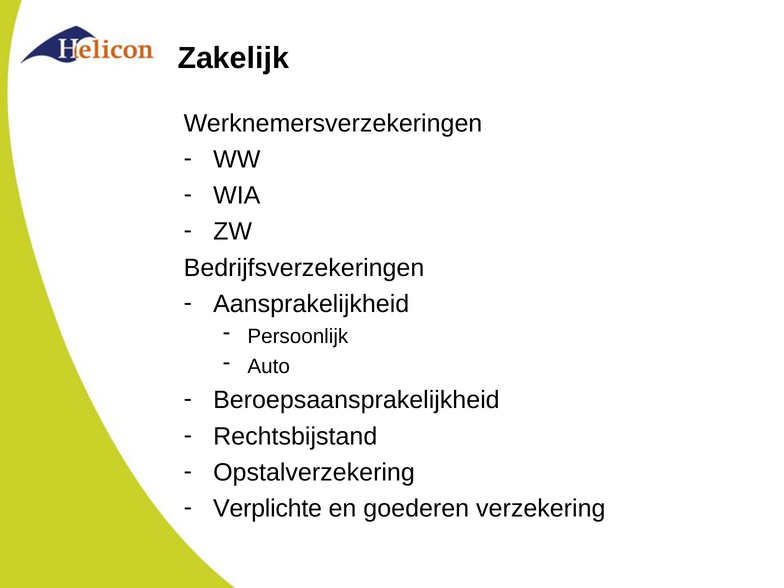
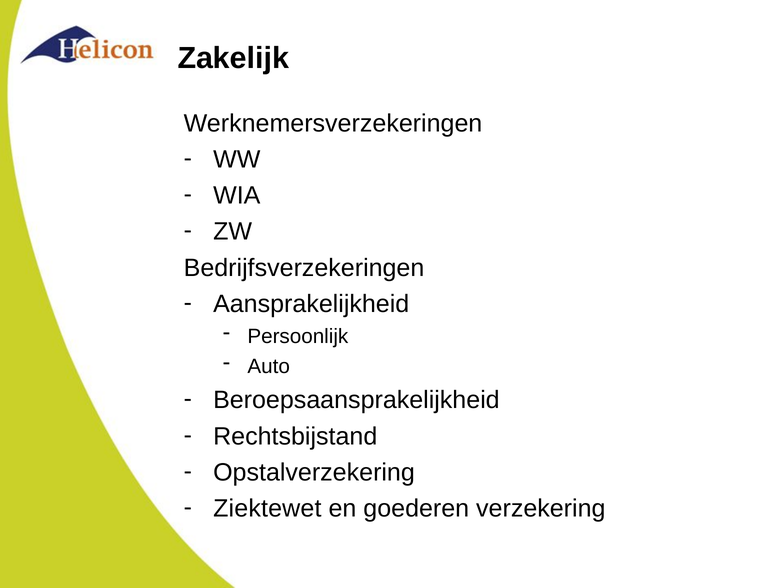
Verplichte: Verplichte -> Ziektewet
